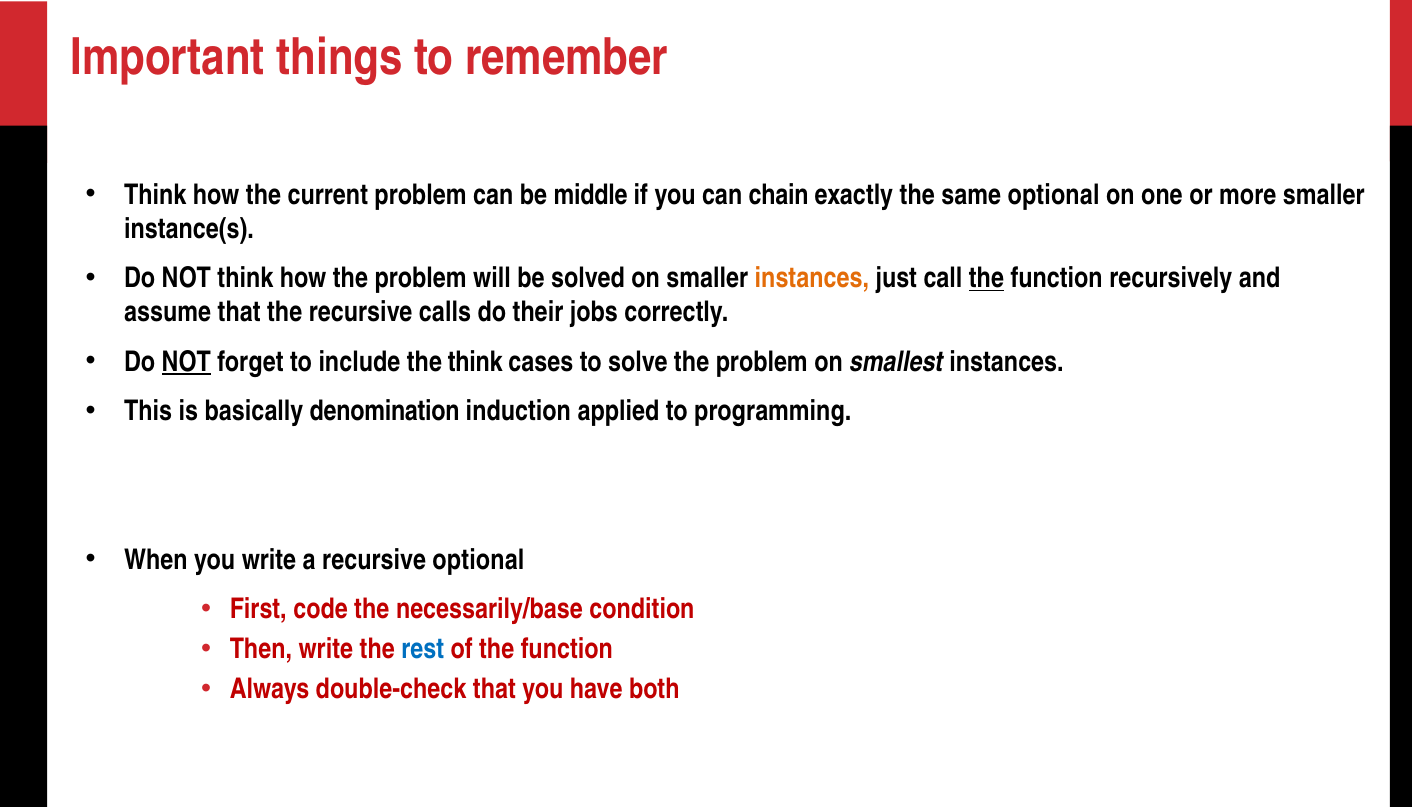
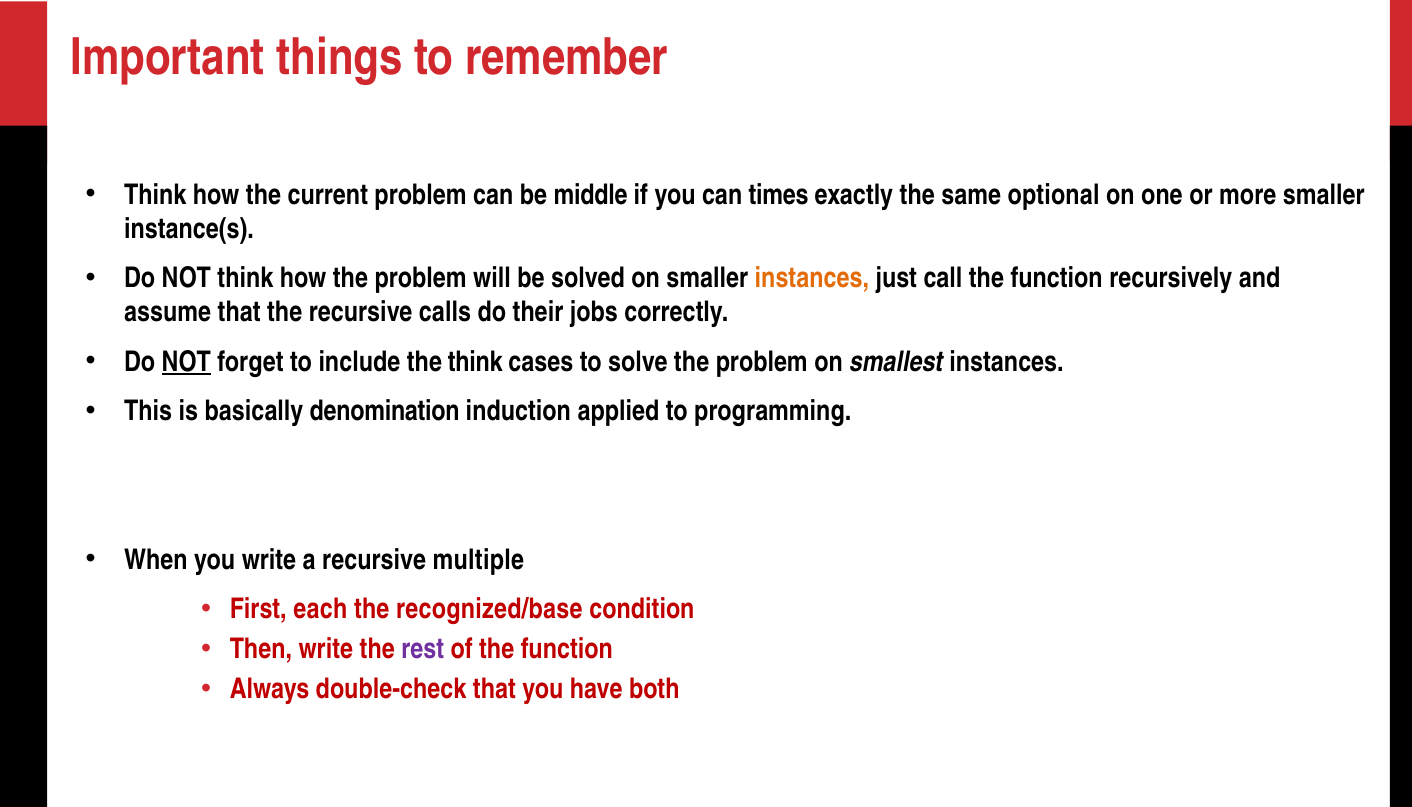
chain: chain -> times
the at (986, 278) underline: present -> none
recursive optional: optional -> multiple
code: code -> each
necessarily/base: necessarily/base -> recognized/base
rest colour: blue -> purple
